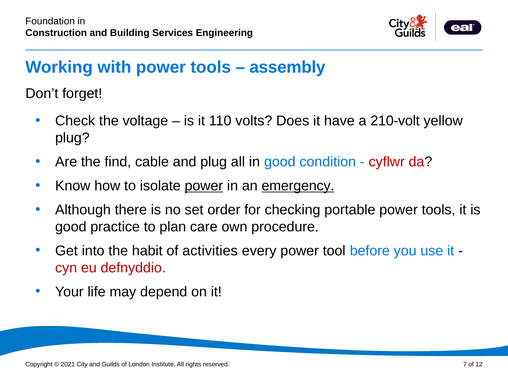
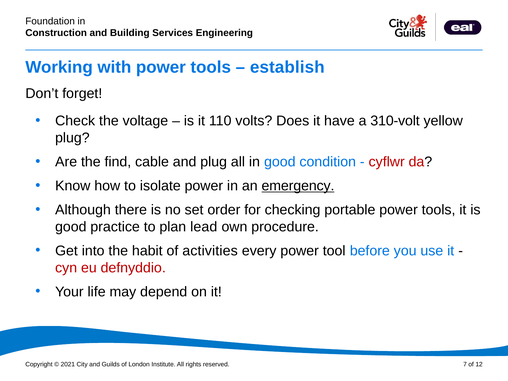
assembly: assembly -> establish
210-volt: 210-volt -> 310-volt
power at (204, 186) underline: present -> none
care: care -> lead
